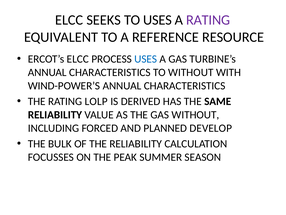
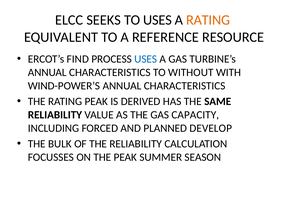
RATING at (208, 20) colour: purple -> orange
ERCOT’s ELCC: ELCC -> FIND
RATING LOLP: LOLP -> PEAK
GAS WITHOUT: WITHOUT -> CAPACITY
